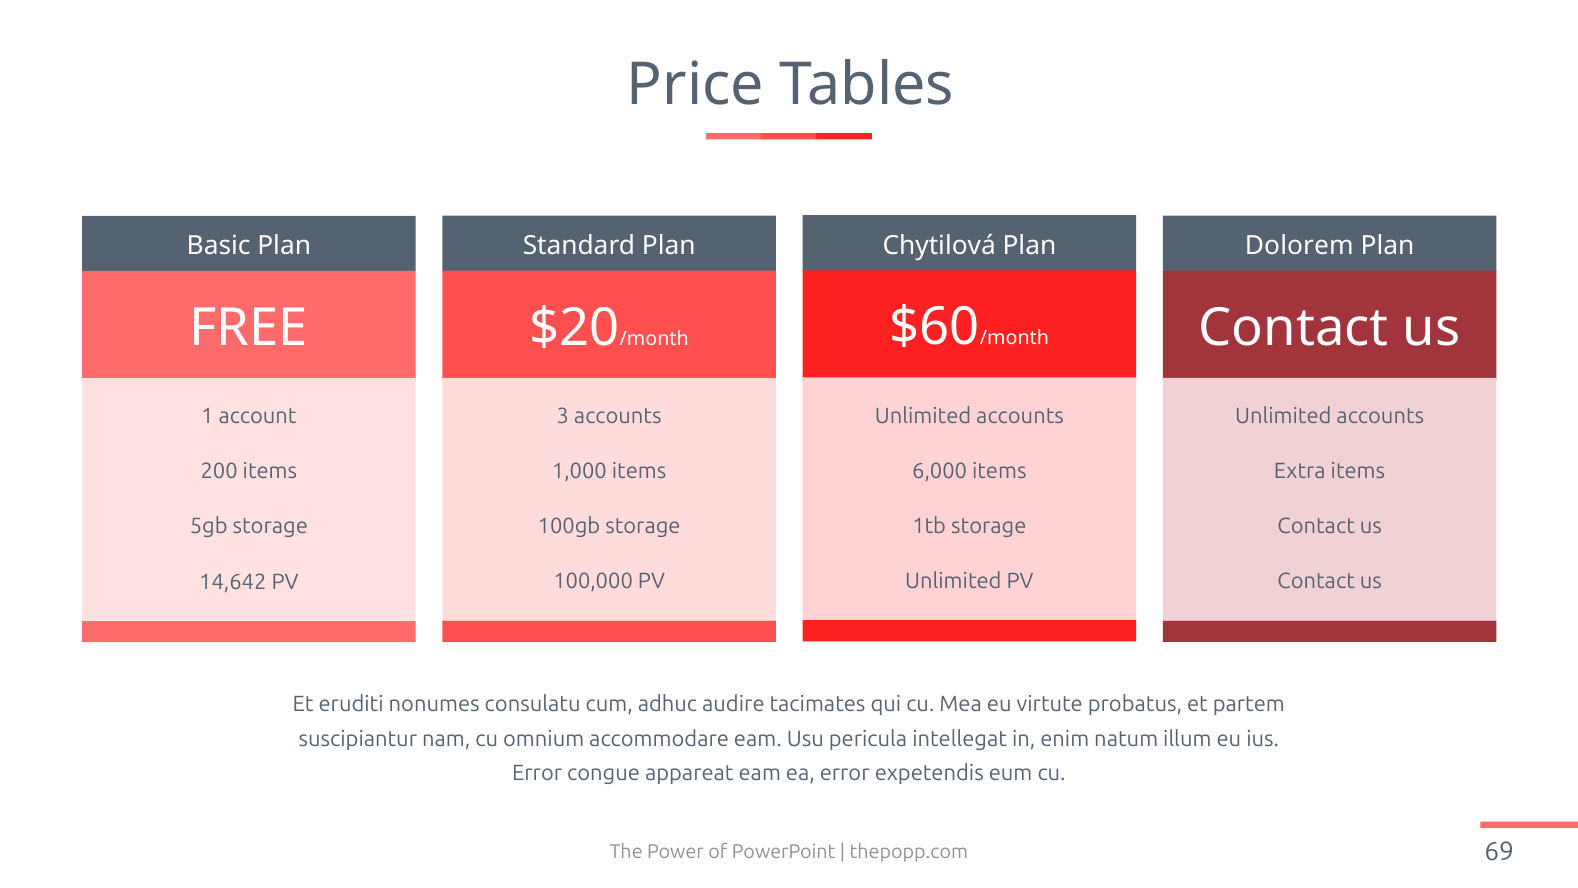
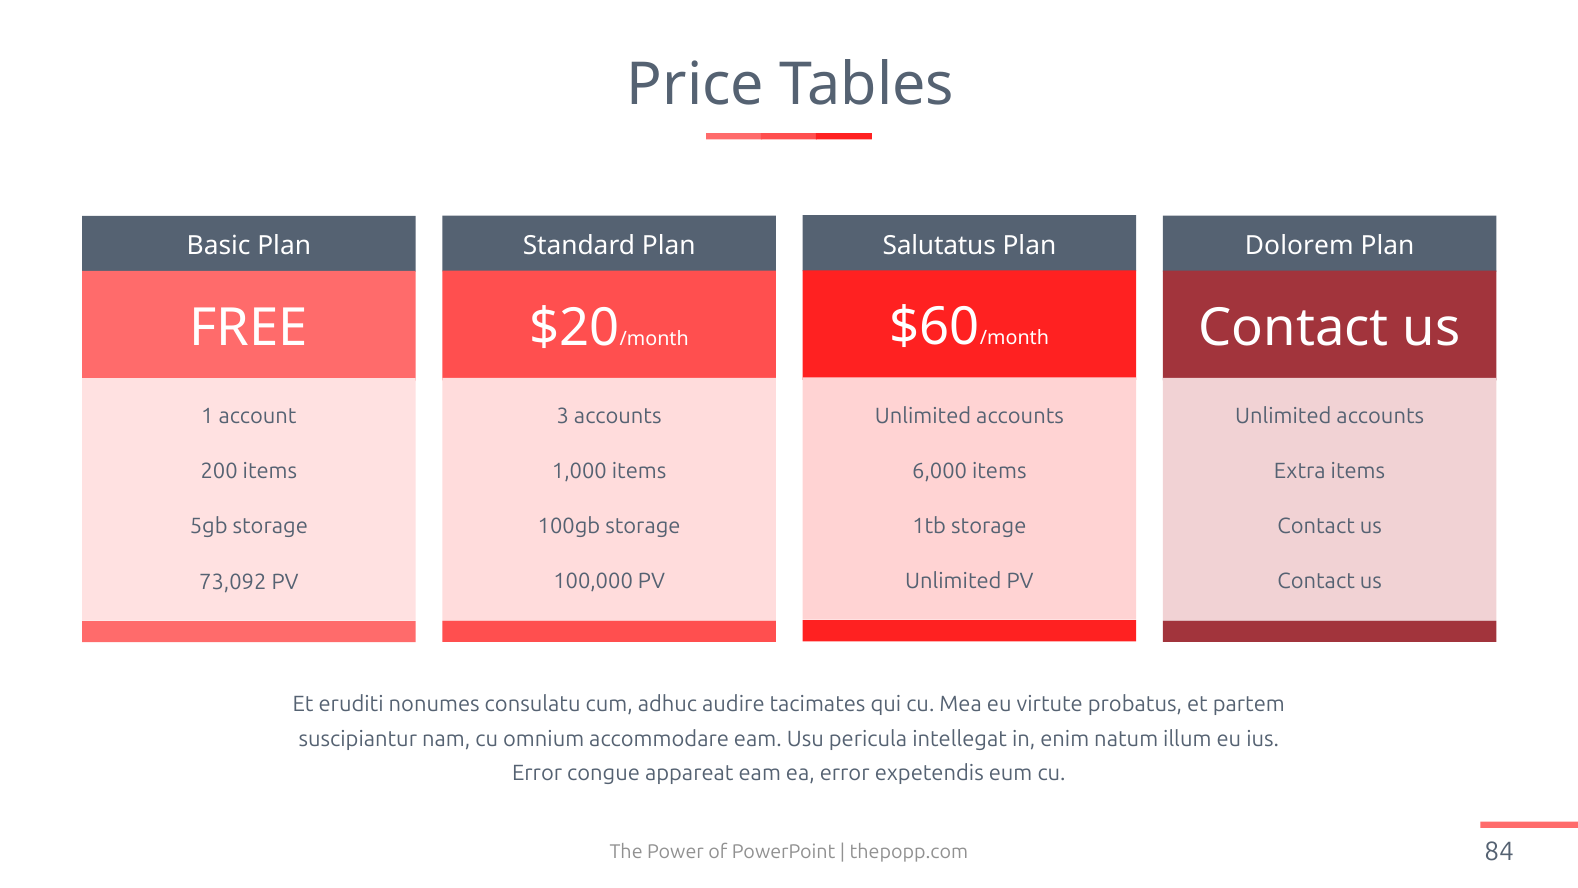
Chytilová: Chytilová -> Salutatus
14,642: 14,642 -> 73,092
69: 69 -> 84
